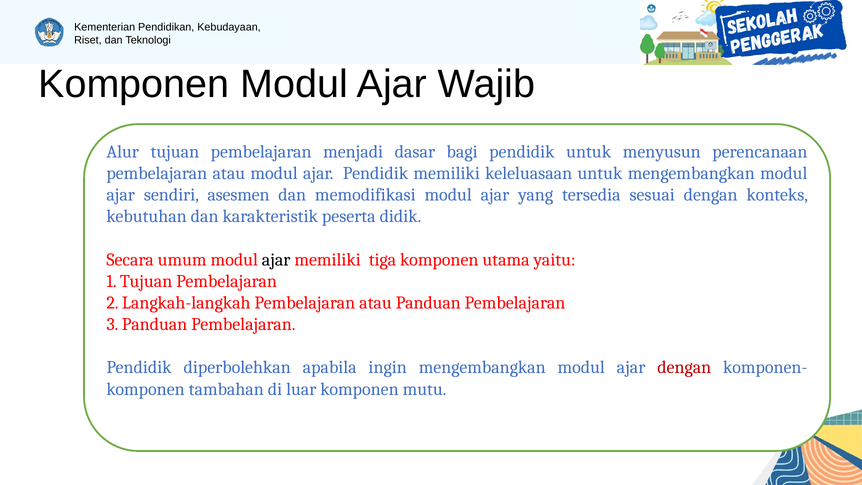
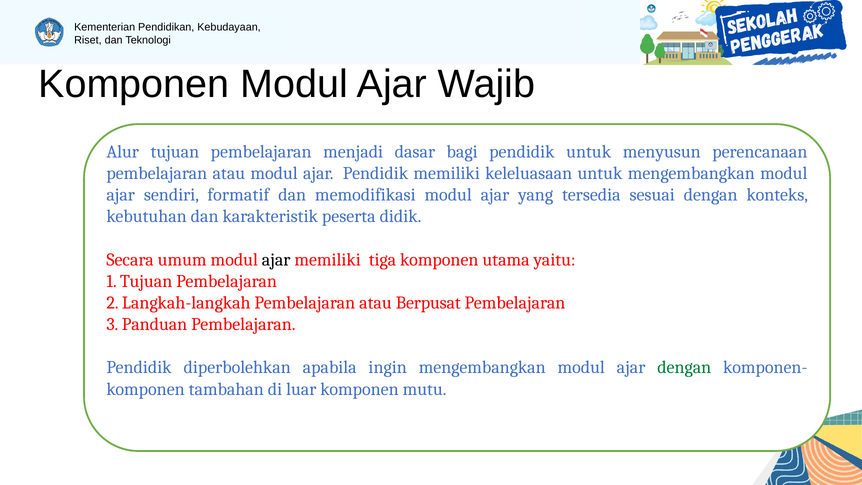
asesmen: asesmen -> formatif
atau Panduan: Panduan -> Berpusat
dengan at (684, 367) colour: red -> green
